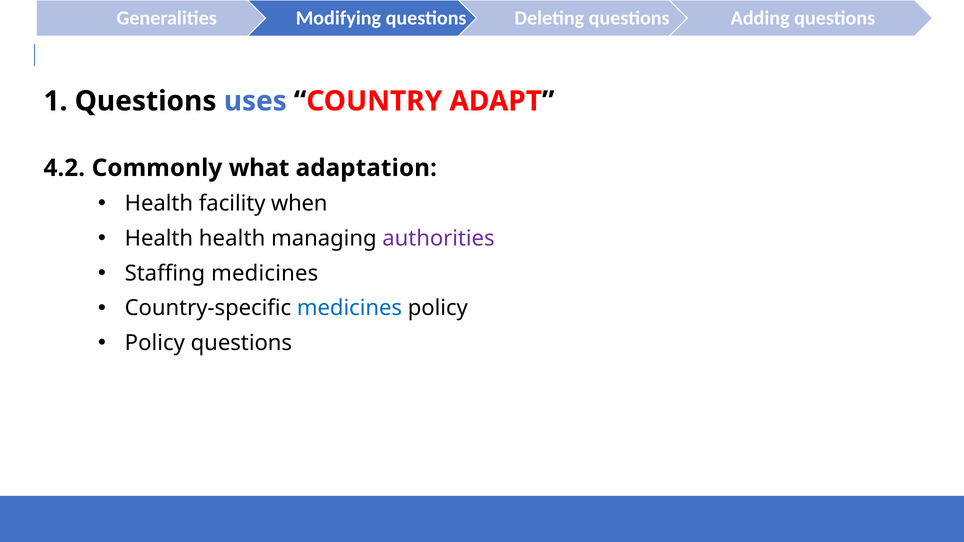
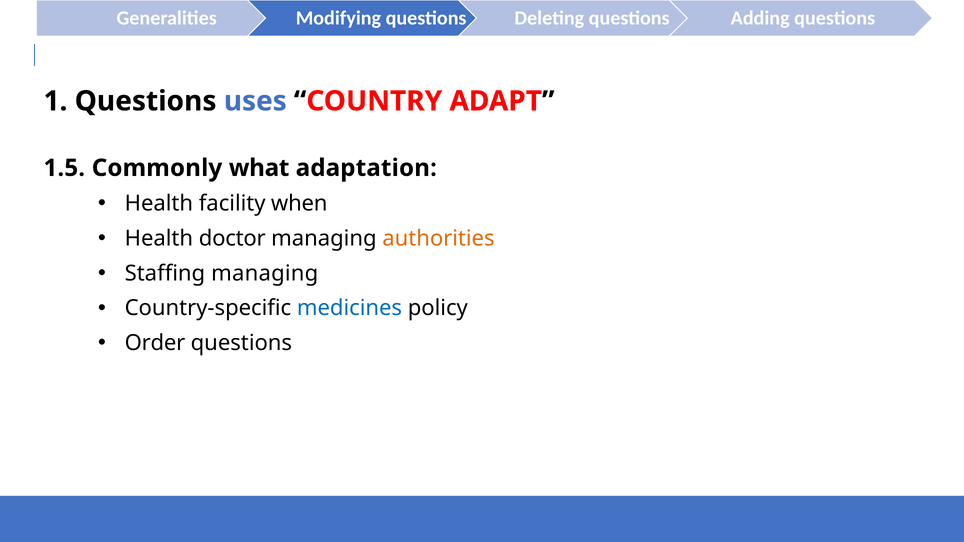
4.2: 4.2 -> 1.5
Health health: health -> doctor
authorities colour: purple -> orange
Staffing medicines: medicines -> managing
Policy at (155, 343): Policy -> Order
